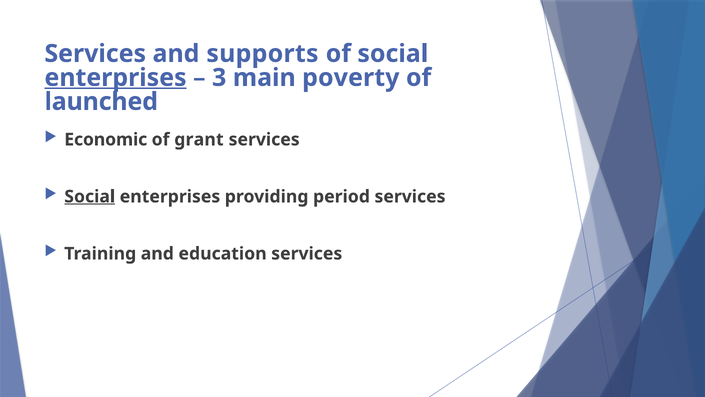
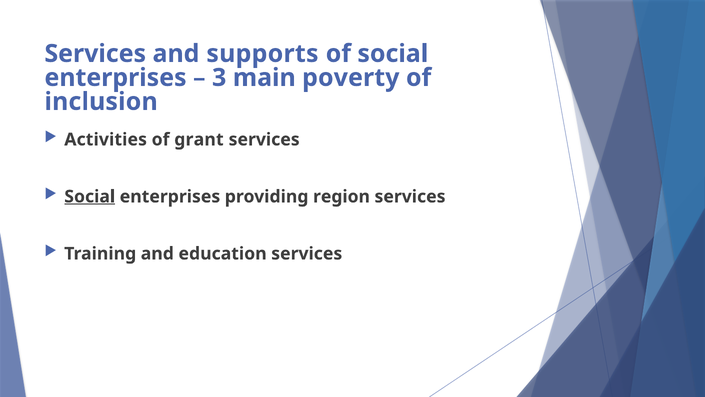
enterprises at (116, 78) underline: present -> none
launched: launched -> inclusion
Economic: Economic -> Activities
period: period -> region
